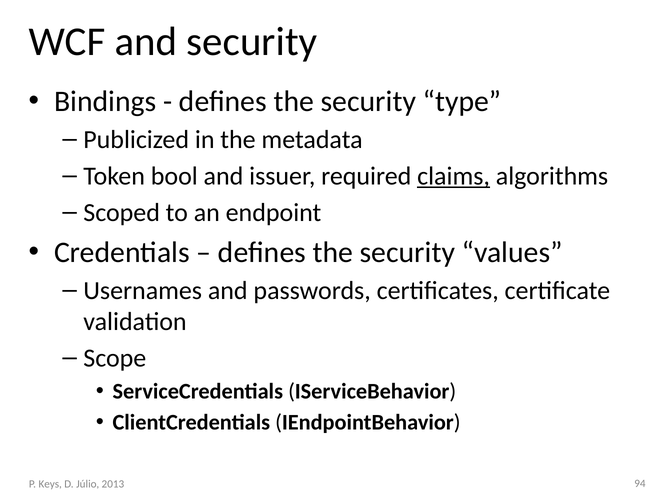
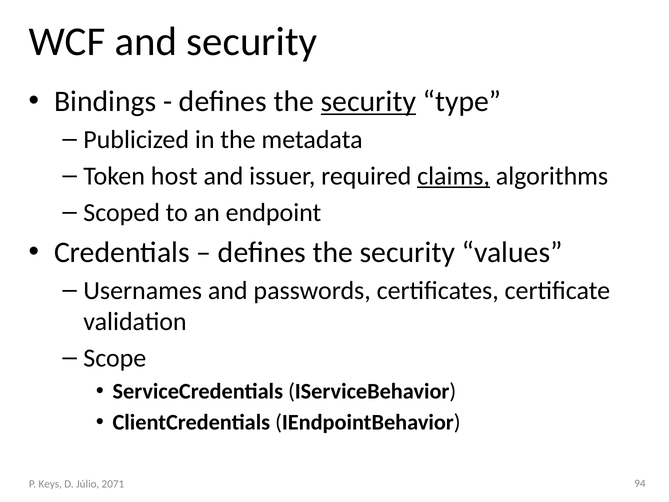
security at (368, 101) underline: none -> present
bool: bool -> host
2013: 2013 -> 2071
